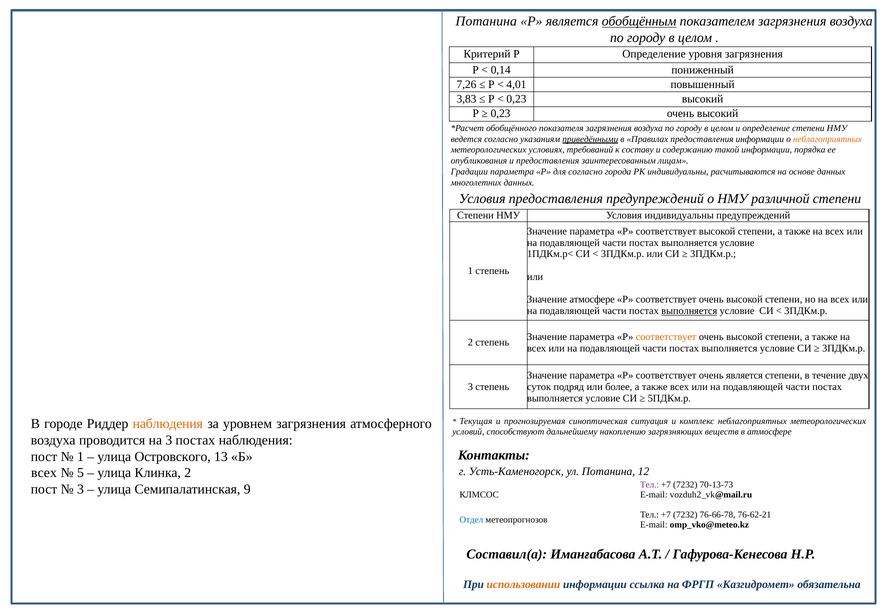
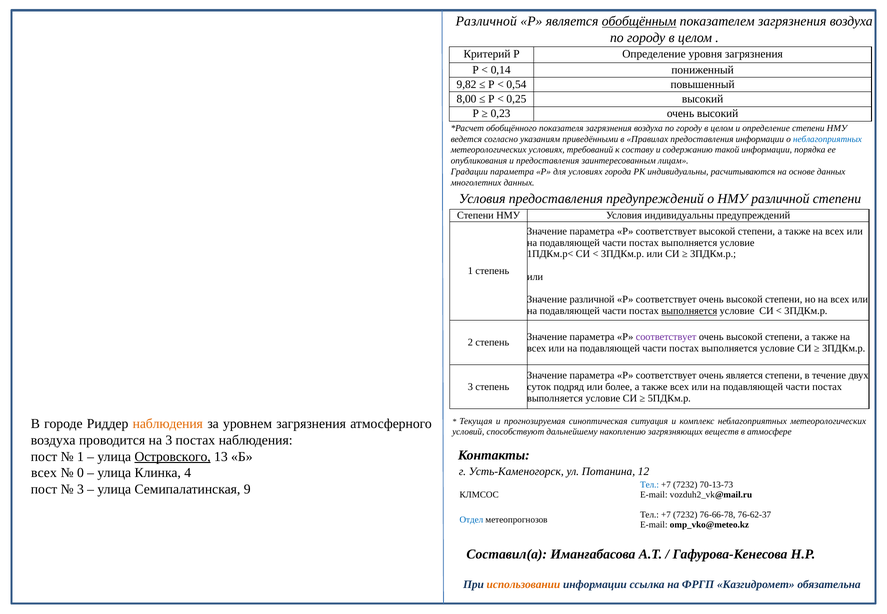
Потанина at (486, 21): Потанина -> Различной
7,26: 7,26 -> 9,82
4,01: 4,01 -> 0,54
3,83: 3,83 -> 8,00
0,23 at (516, 99): 0,23 -> 0,25
приведёнными underline: present -> none
неблагоприятных at (827, 139) colour: orange -> blue
для согласно: согласно -> условиях
Значение атмосфере: атмосфере -> различной
соответствует at (666, 337) colour: orange -> purple
Островского underline: none -> present
5: 5 -> 0
Клинка 2: 2 -> 4
Тел at (650, 485) colour: purple -> blue
76-62-21: 76-62-21 -> 76-62-37
